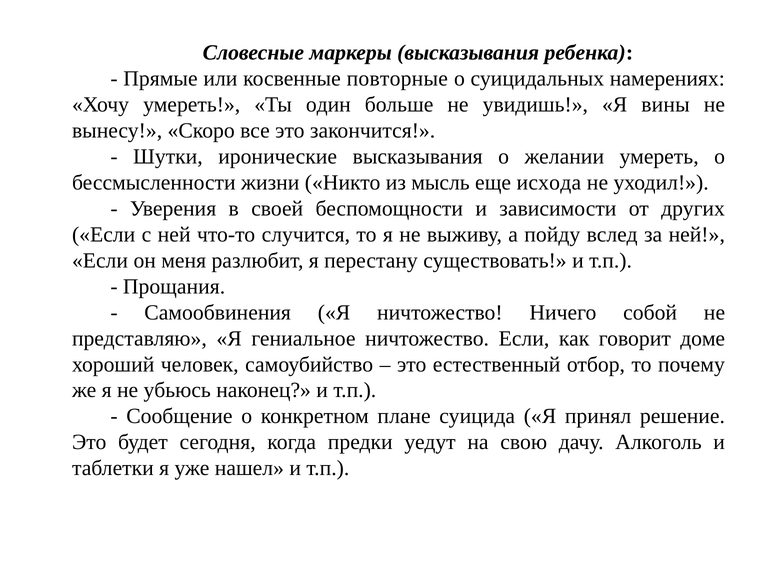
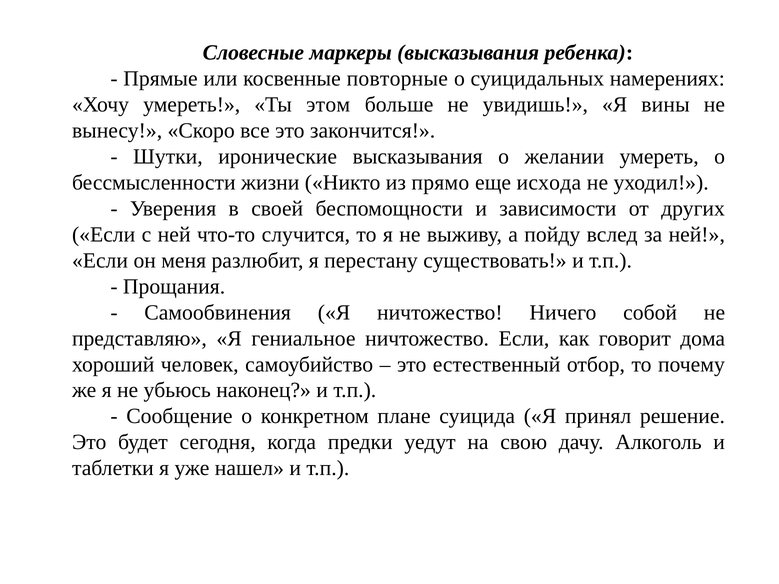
один: один -> этом
мысль: мысль -> прямо
доме: доме -> дома
